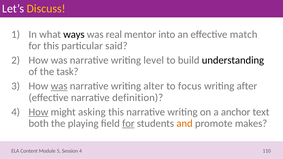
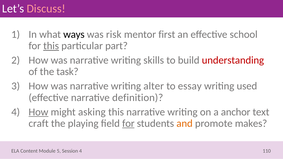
Discuss colour: yellow -> pink
real: real -> risk
into: into -> first
match: match -> school
this at (51, 46) underline: none -> present
said: said -> part
level: level -> skills
understanding colour: black -> red
was at (59, 86) underline: present -> none
focus: focus -> essay
after: after -> used
both: both -> craft
